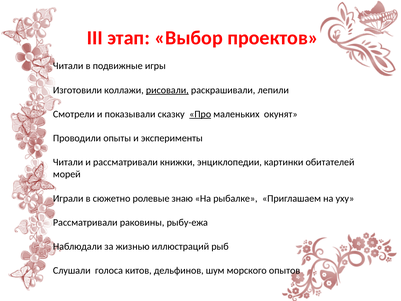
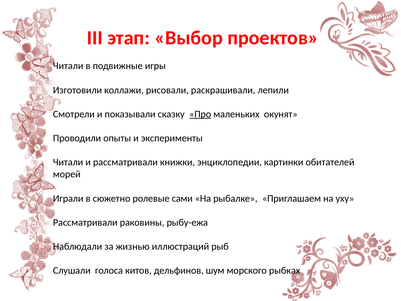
рисовали underline: present -> none
знаю: знаю -> сами
опытов: опытов -> рыбках
